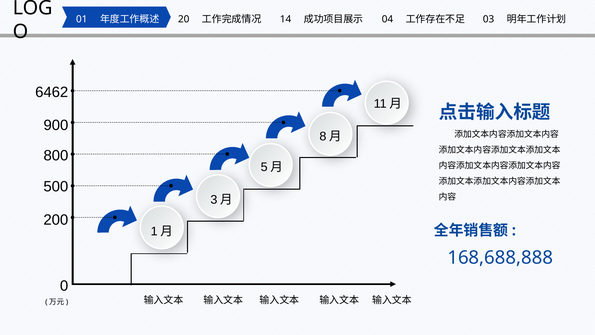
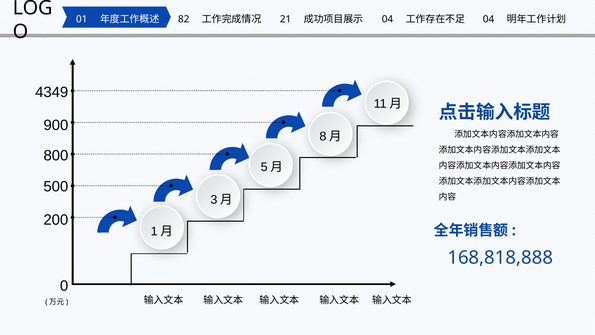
20: 20 -> 82
14: 14 -> 21
03 at (489, 19): 03 -> 04
6462: 6462 -> 4349
168,688,888: 168,688,888 -> 168,818,888
